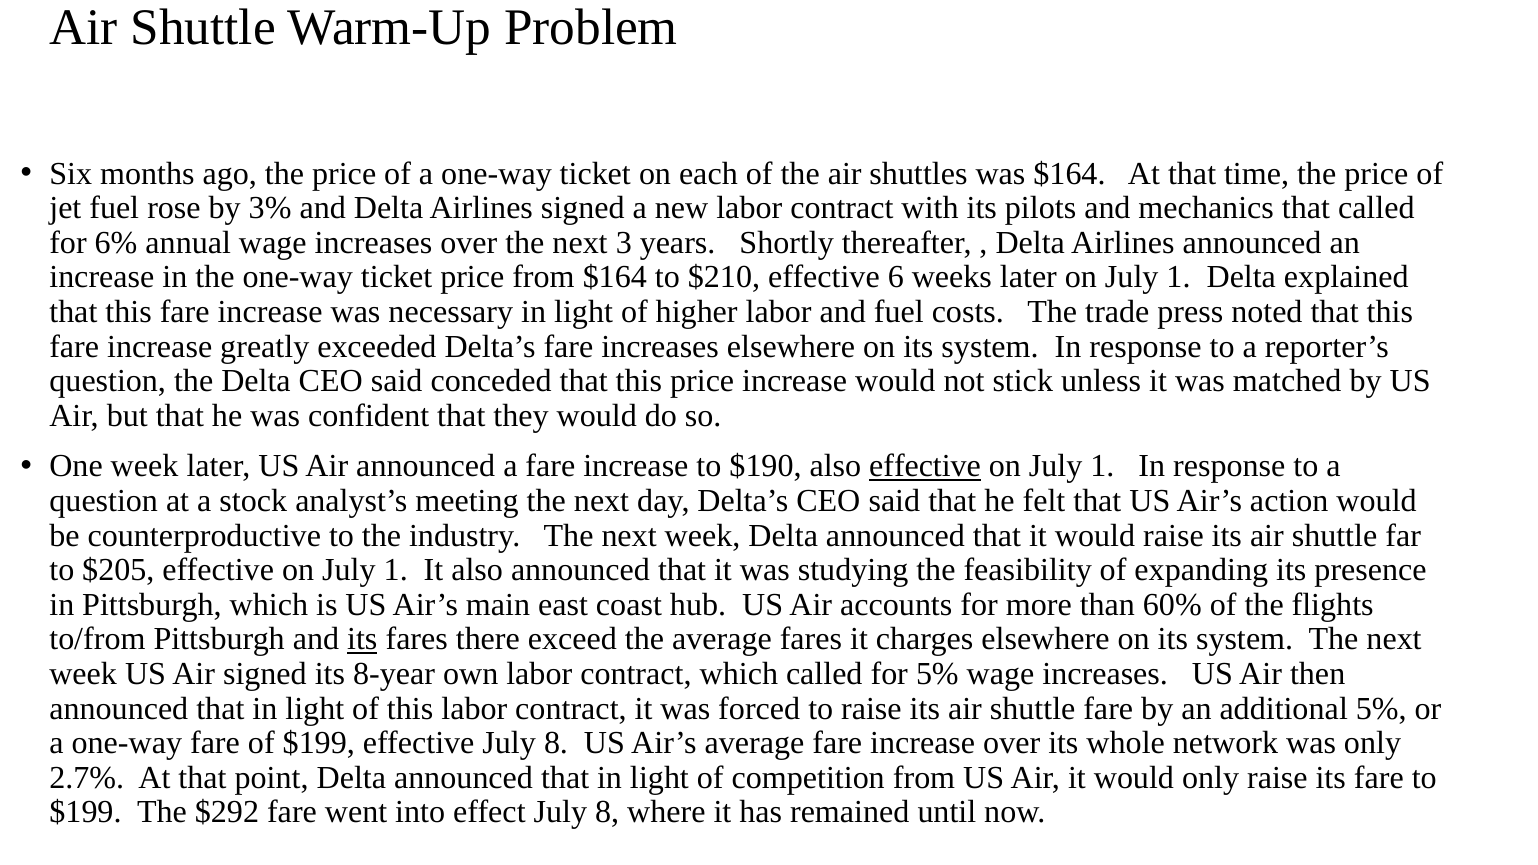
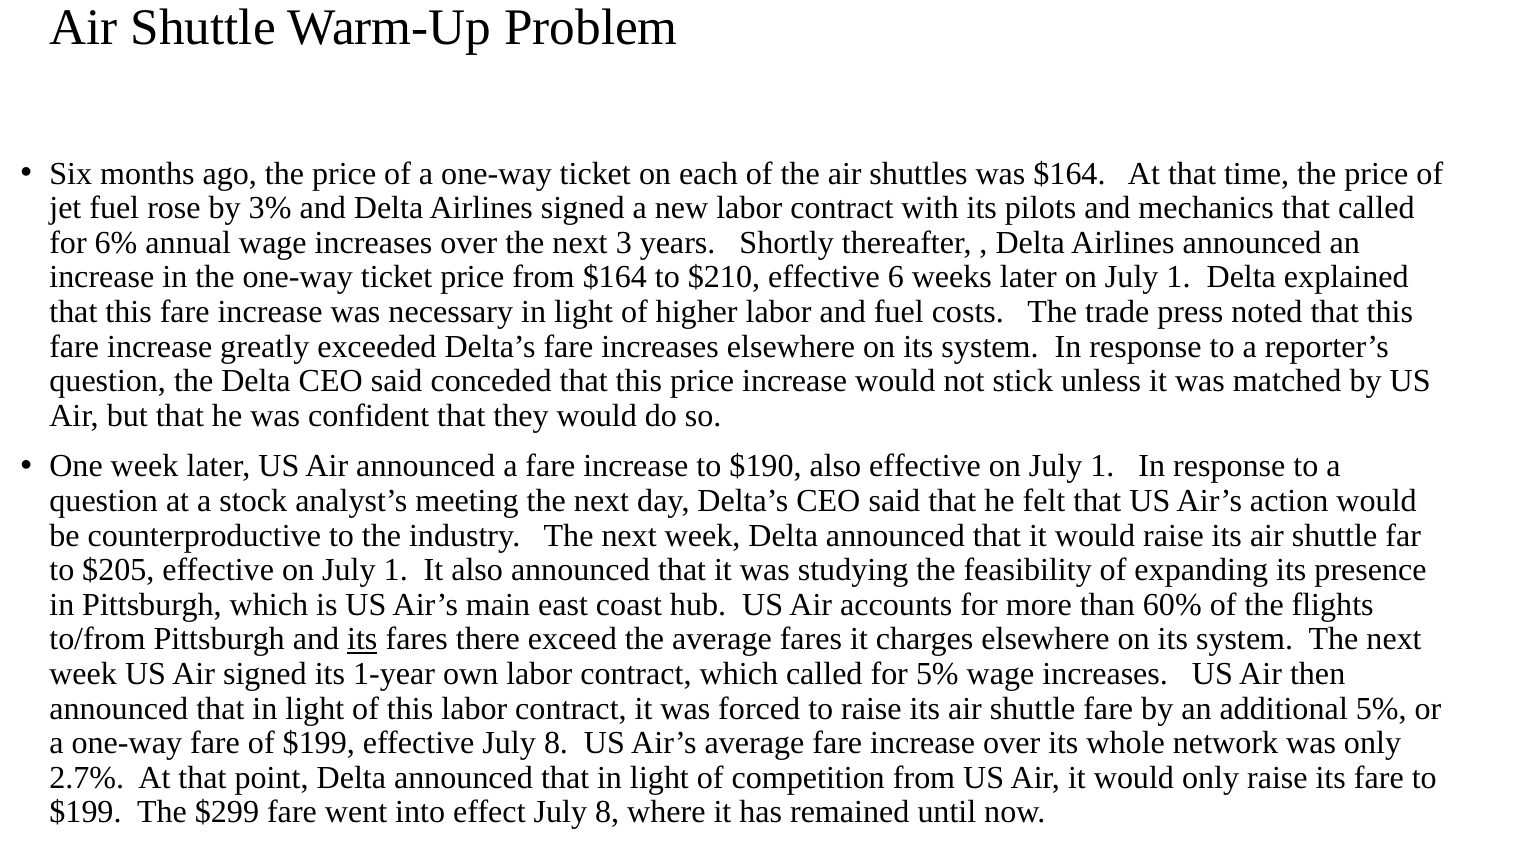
effective at (925, 466) underline: present -> none
8-year: 8-year -> 1-year
$292: $292 -> $299
